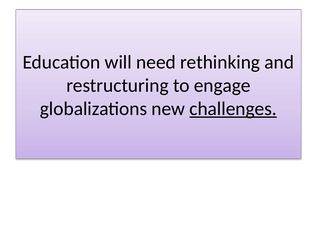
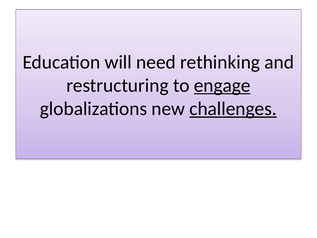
engage underline: none -> present
